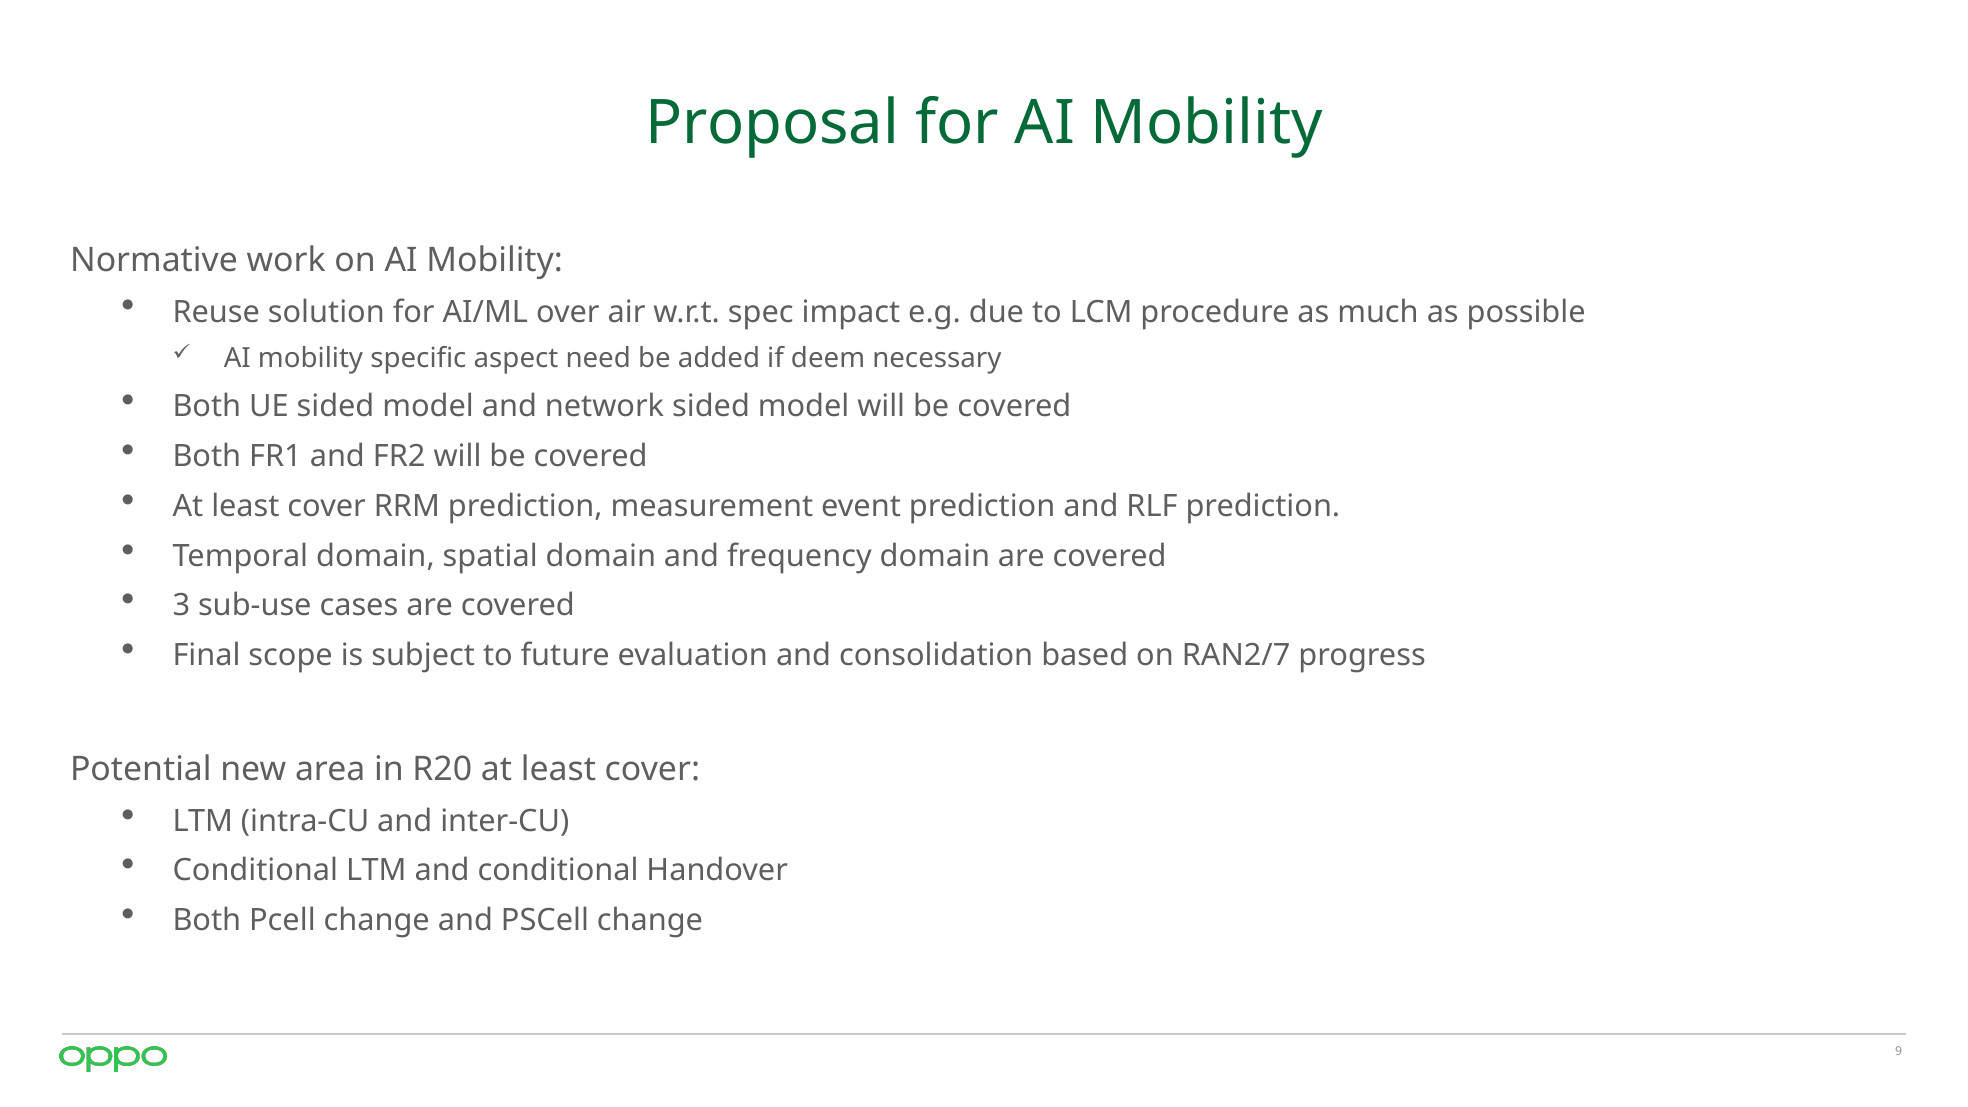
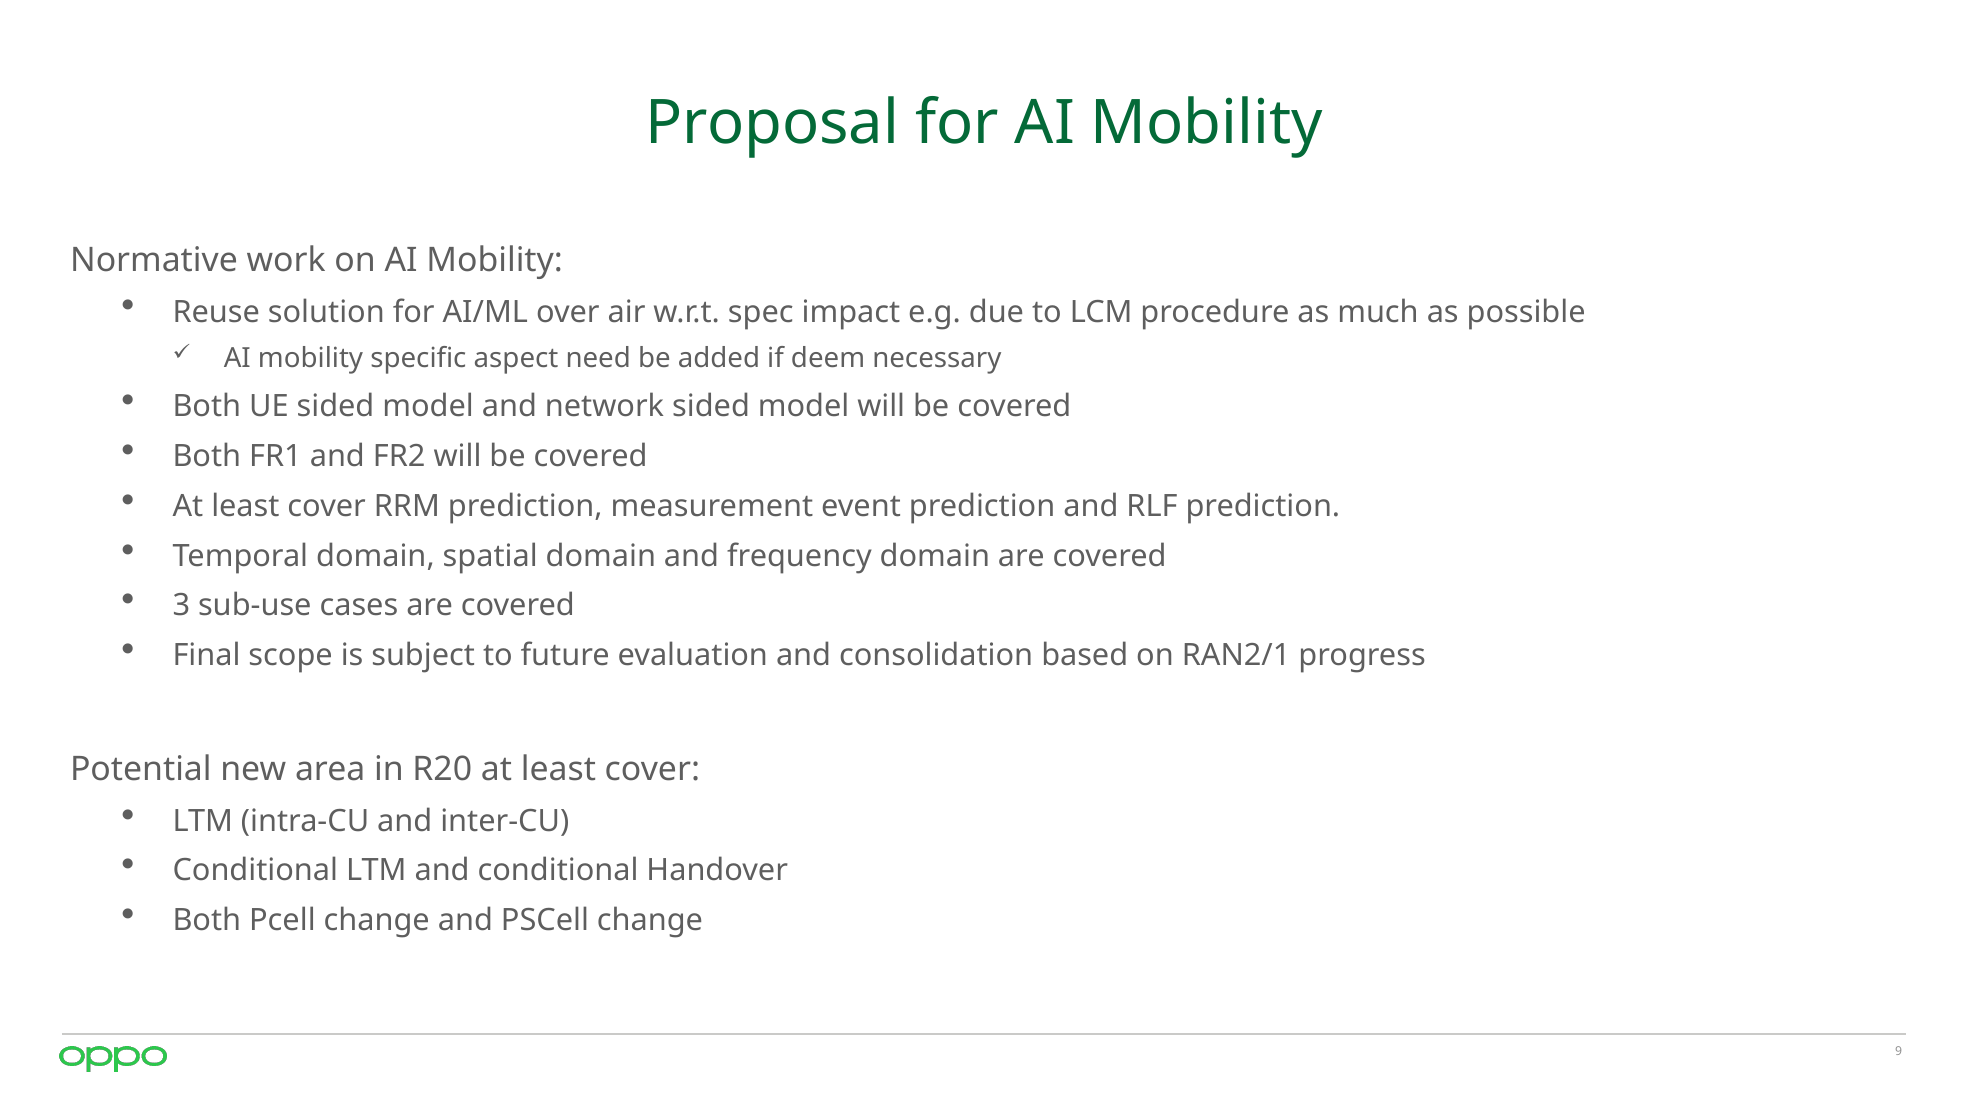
RAN2/7: RAN2/7 -> RAN2/1
